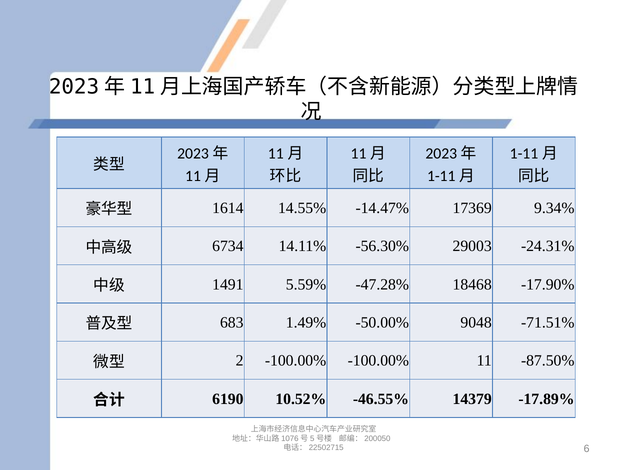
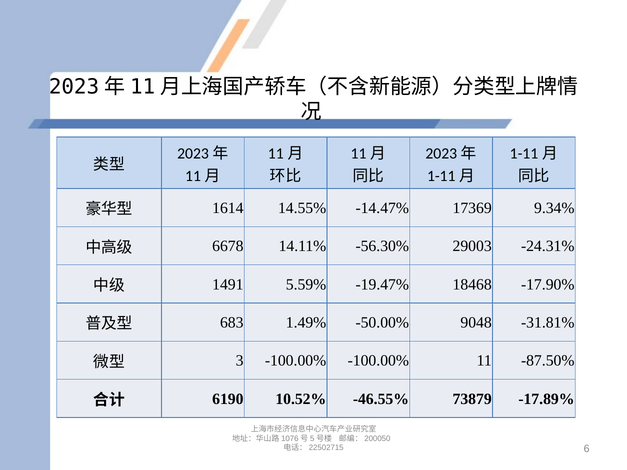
6734: 6734 -> 6678
-47.28%: -47.28% -> -19.47%
-71.51%: -71.51% -> -31.81%
2: 2 -> 3
14379: 14379 -> 73879
